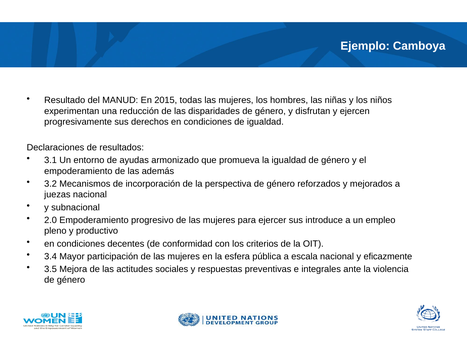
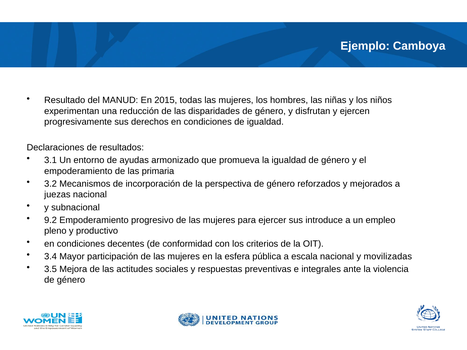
además: además -> primaria
2.0: 2.0 -> 9.2
eficazmente: eficazmente -> movilizadas
